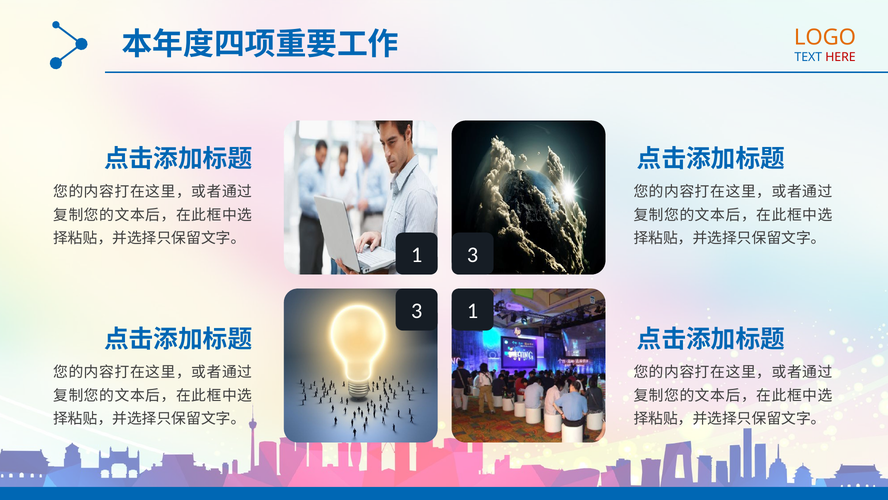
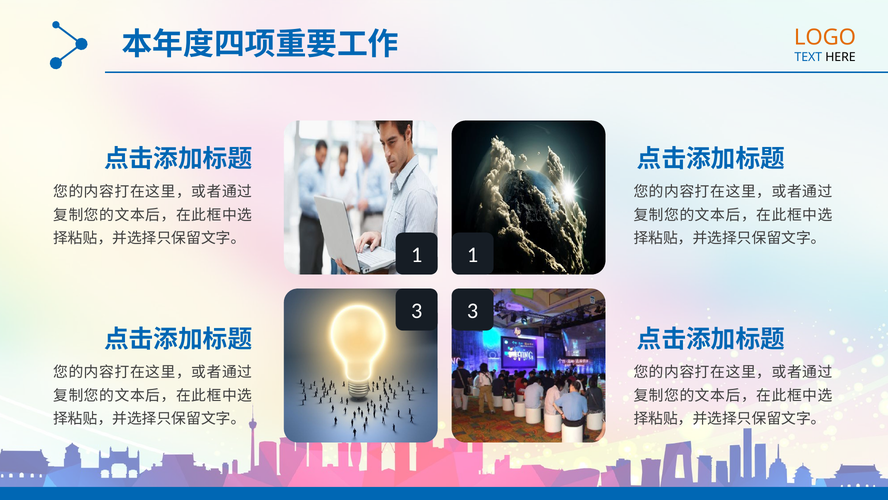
HERE colour: red -> black
1 3: 3 -> 1
3 1: 1 -> 3
